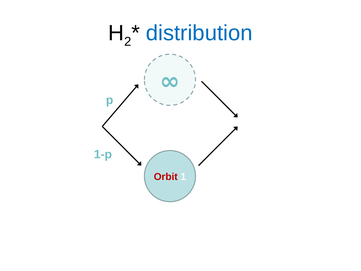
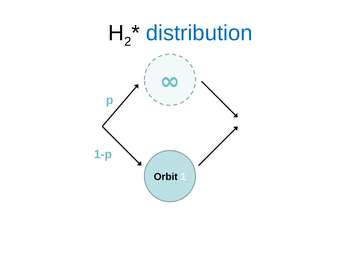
Orbit colour: red -> black
